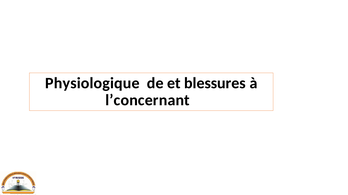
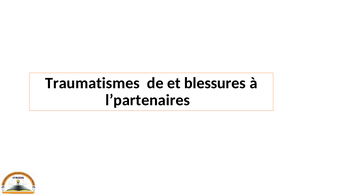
Physiologique: Physiologique -> Traumatismes
l’concernant: l’concernant -> l’partenaires
